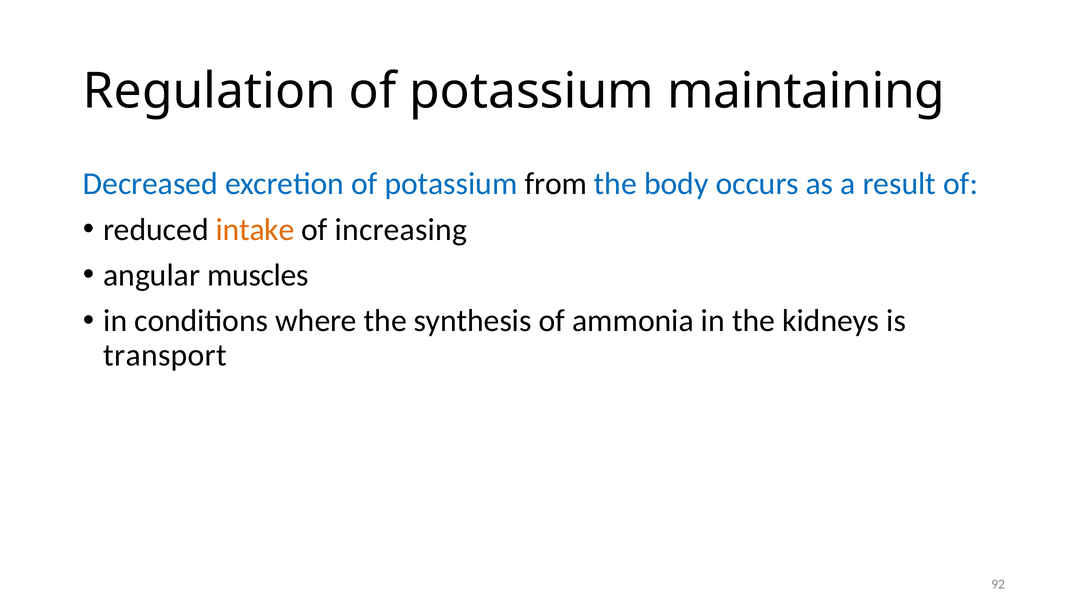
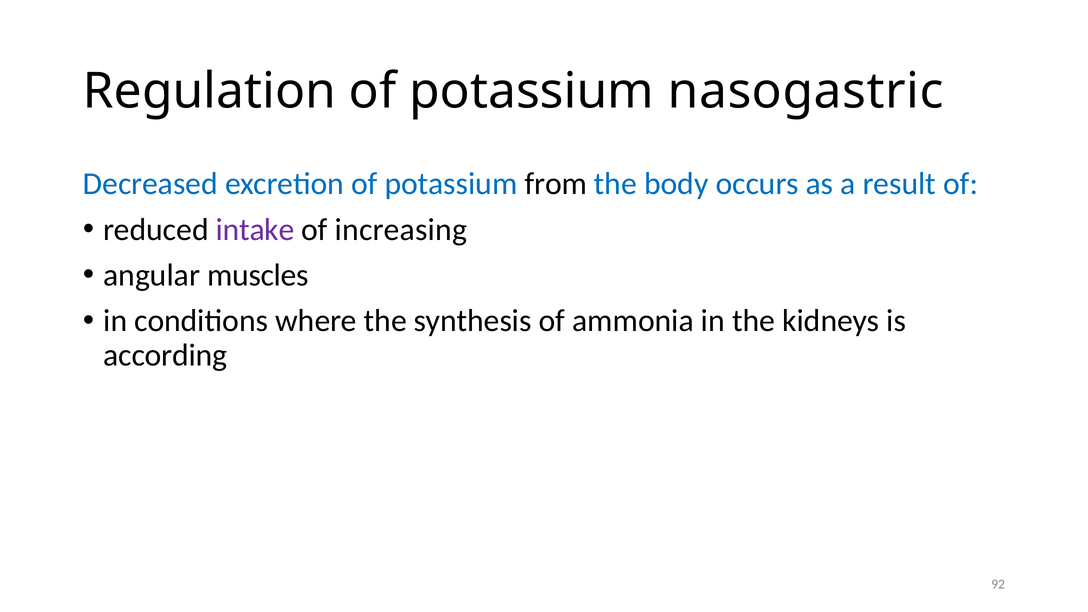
maintaining: maintaining -> nasogastric
intake colour: orange -> purple
transport: transport -> according
